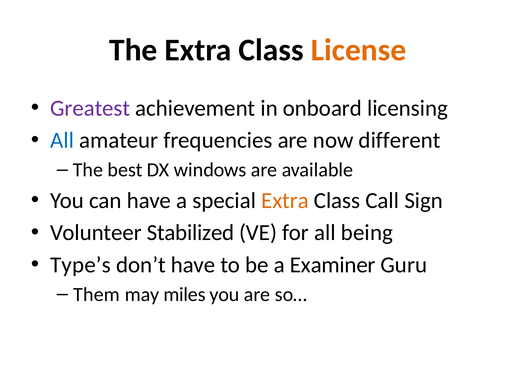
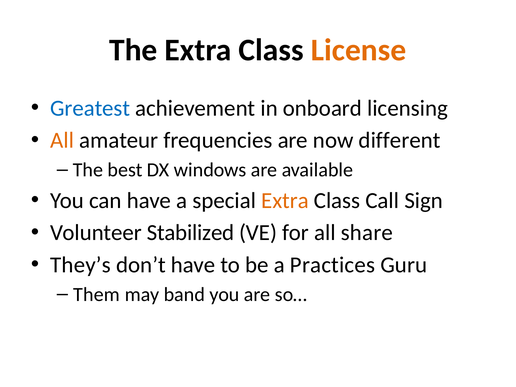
Greatest colour: purple -> blue
All at (62, 140) colour: blue -> orange
being: being -> share
Type’s: Type’s -> They’s
Examiner: Examiner -> Practices
miles: miles -> band
